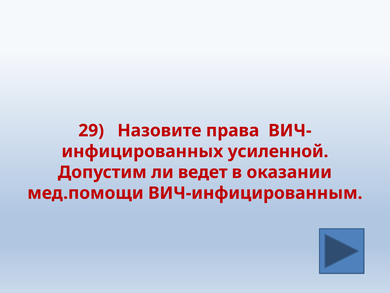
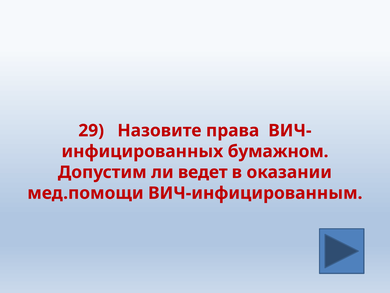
усиленной: усиленной -> бумажном
